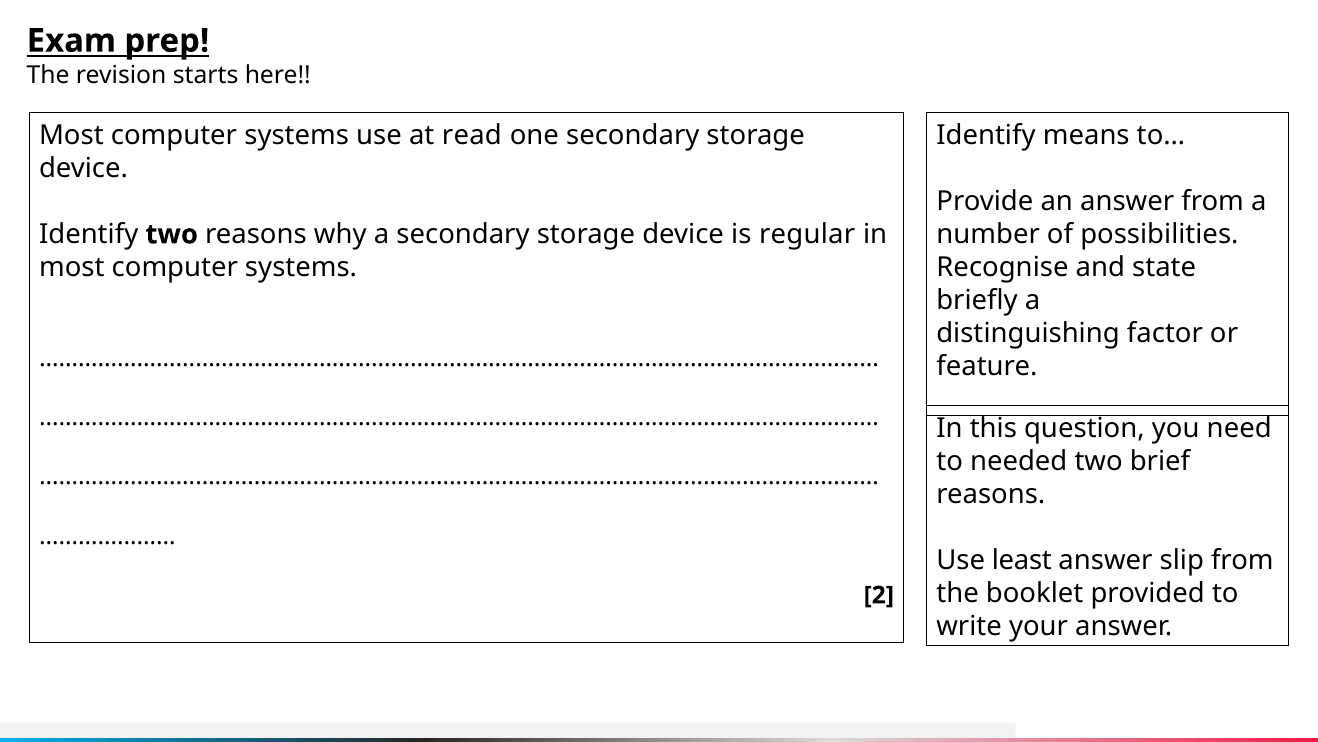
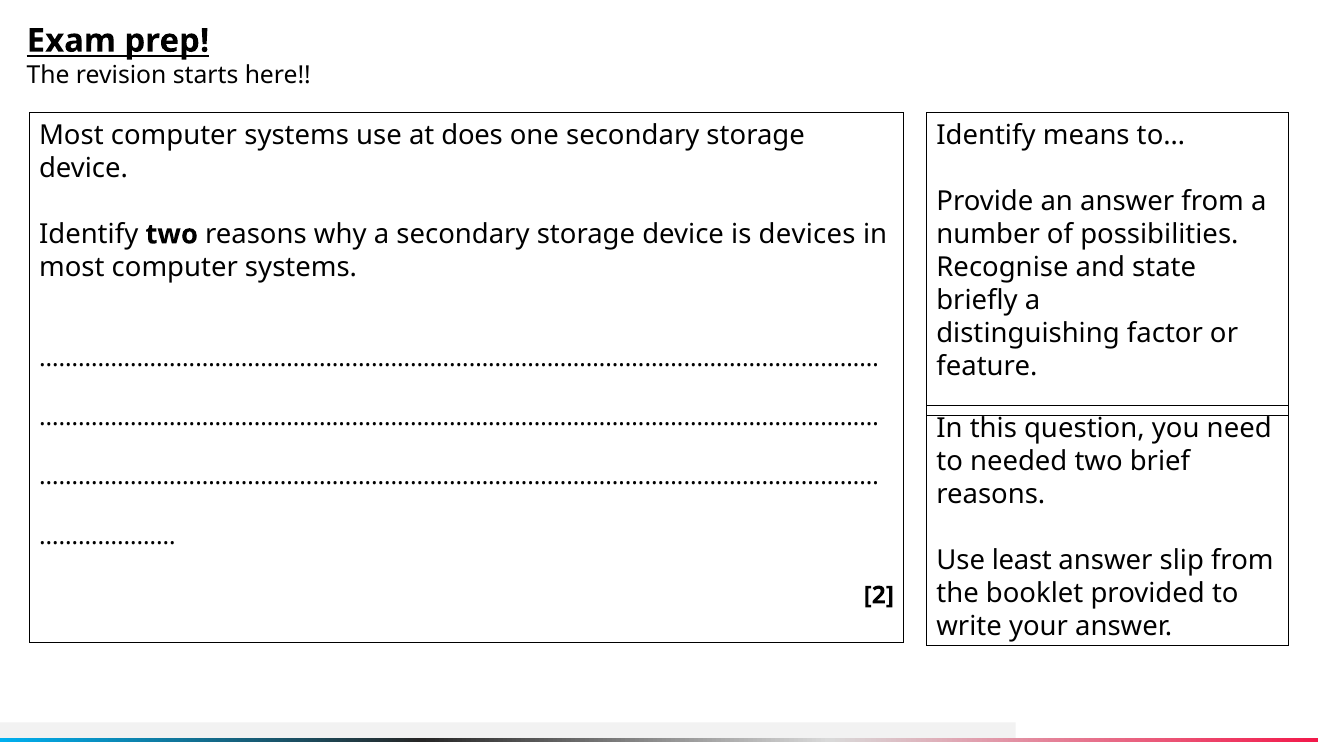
read: read -> does
regular: regular -> devices
